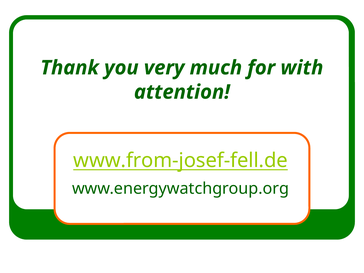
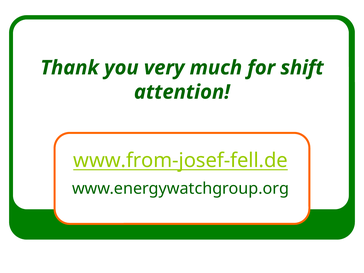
with: with -> shift
